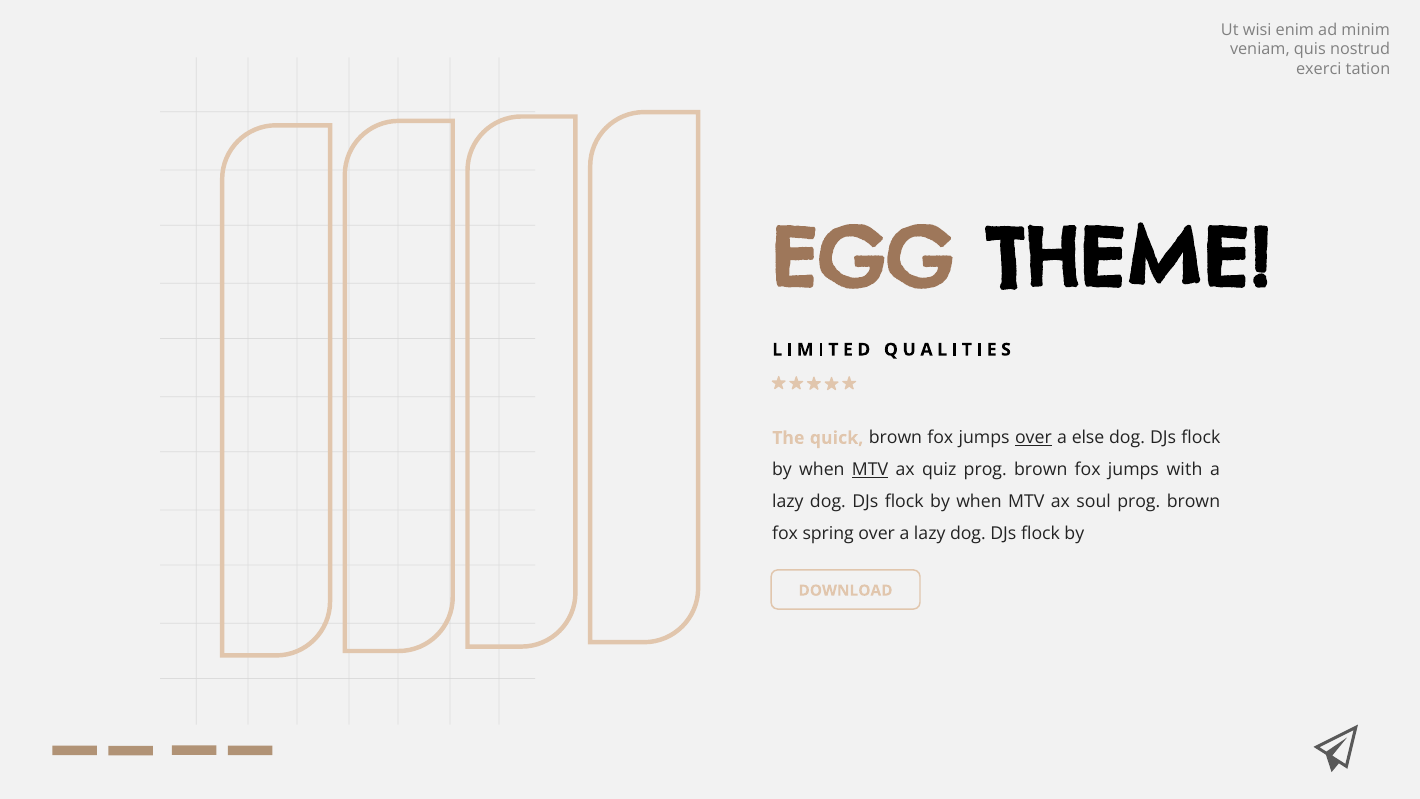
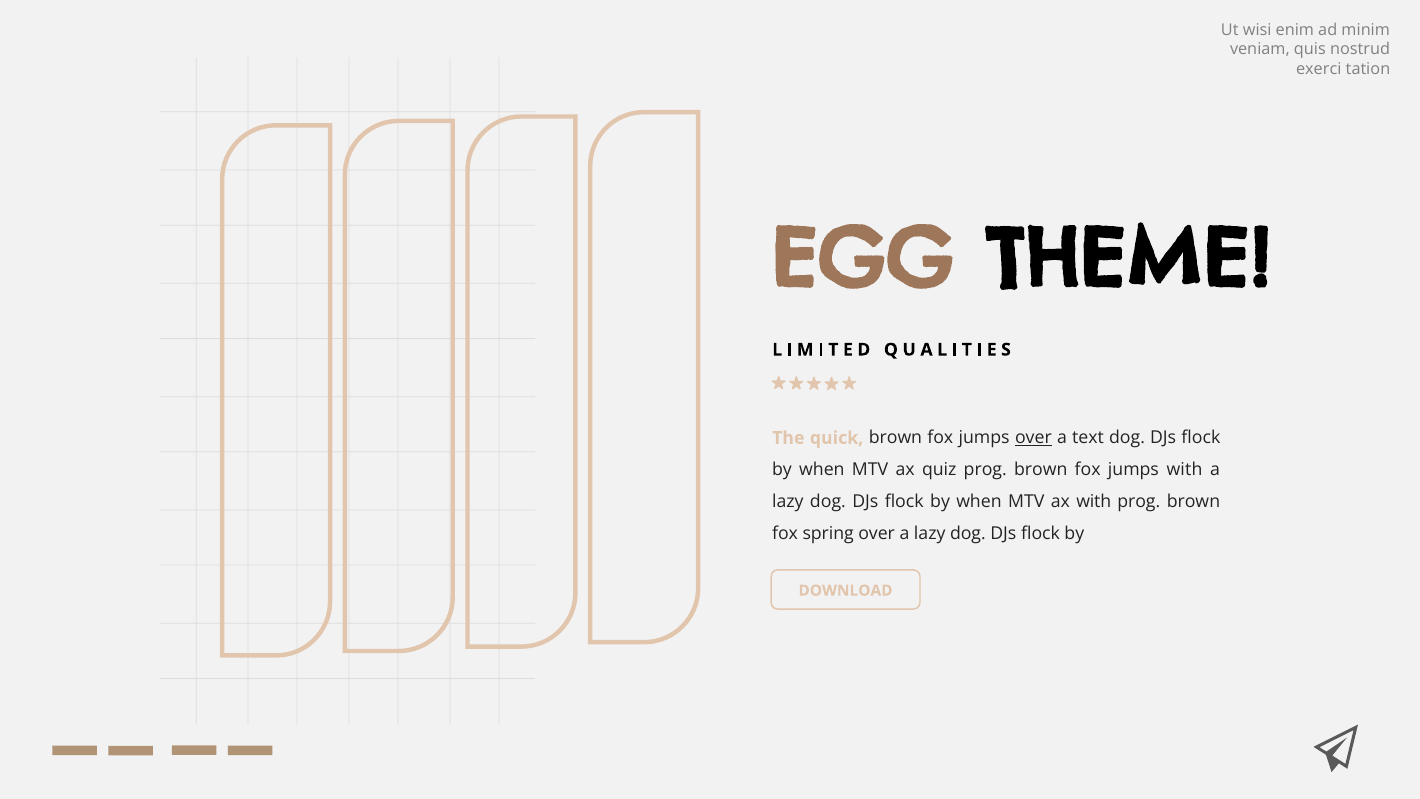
else: else -> text
MTV at (870, 470) underline: present -> none
ax soul: soul -> with
